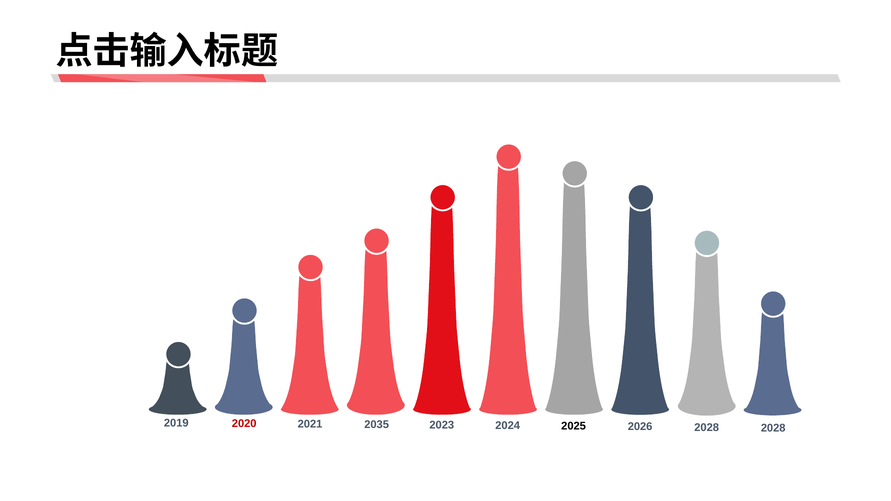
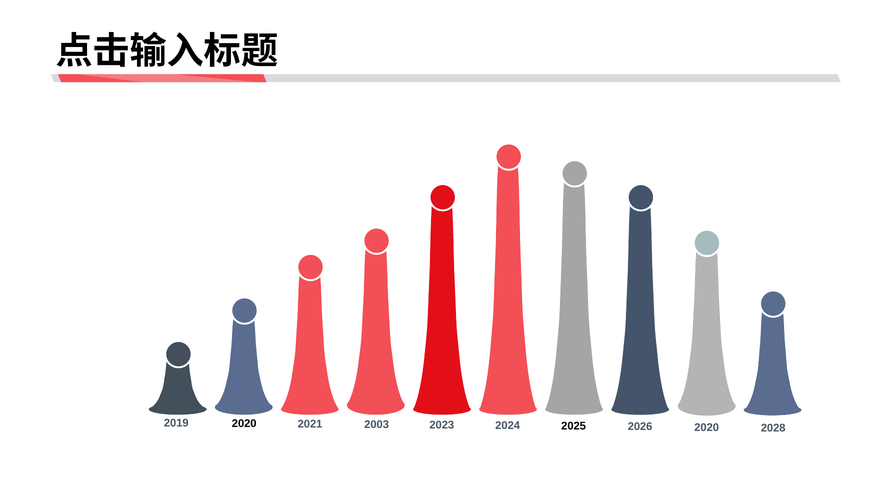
2020 at (244, 424) colour: red -> black
2035: 2035 -> 2003
2026 2028: 2028 -> 2020
